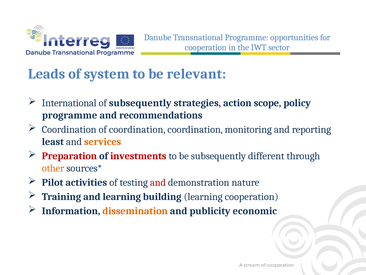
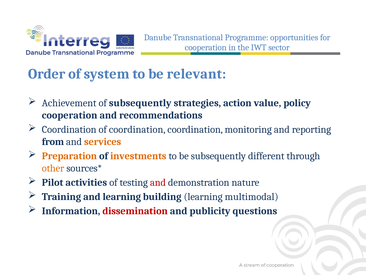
Leads: Leads -> Order
International: International -> Achievement
scope: scope -> value
programme at (70, 115): programme -> cooperation
least: least -> from
Preparation colour: red -> orange
investments colour: red -> orange
learning cooperation: cooperation -> multimodal
dissemination colour: orange -> red
economic: economic -> questions
